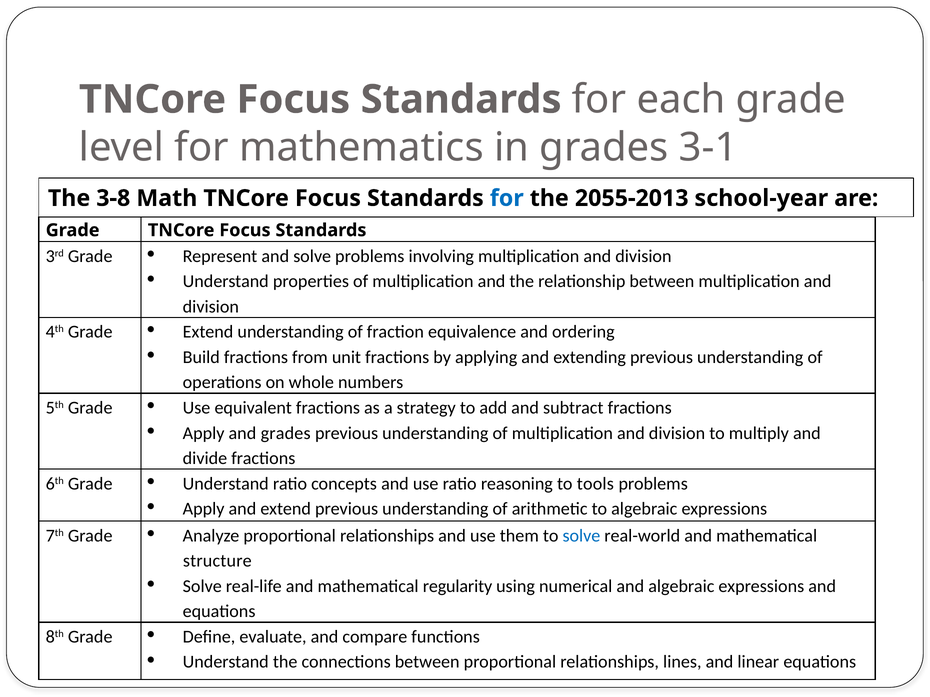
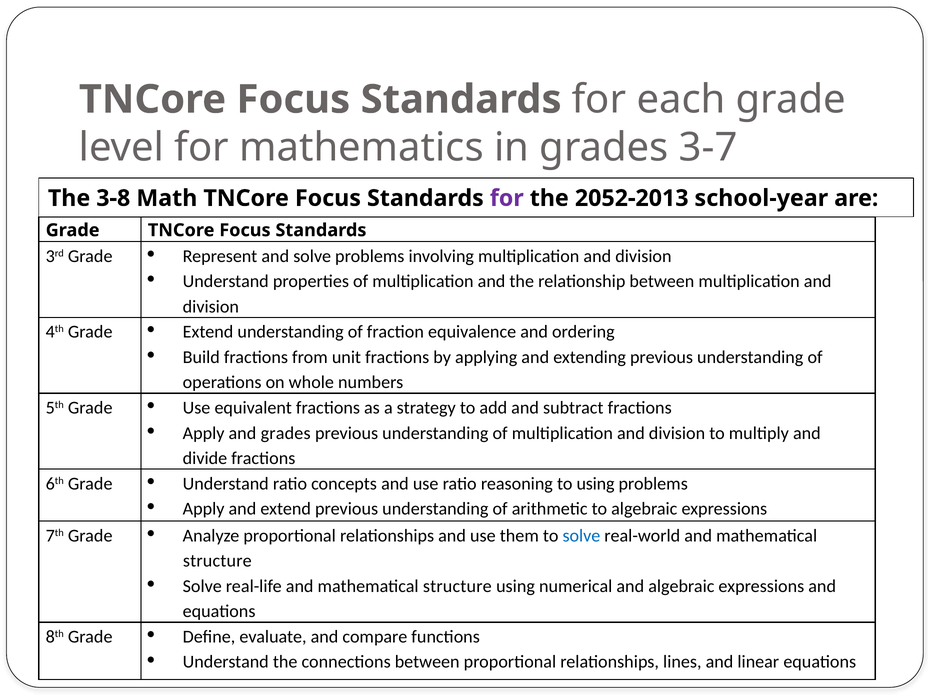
3-1: 3-1 -> 3-7
for at (507, 198) colour: blue -> purple
2055-2013: 2055-2013 -> 2052-2013
to tools: tools -> using
real-life and mathematical regularity: regularity -> structure
